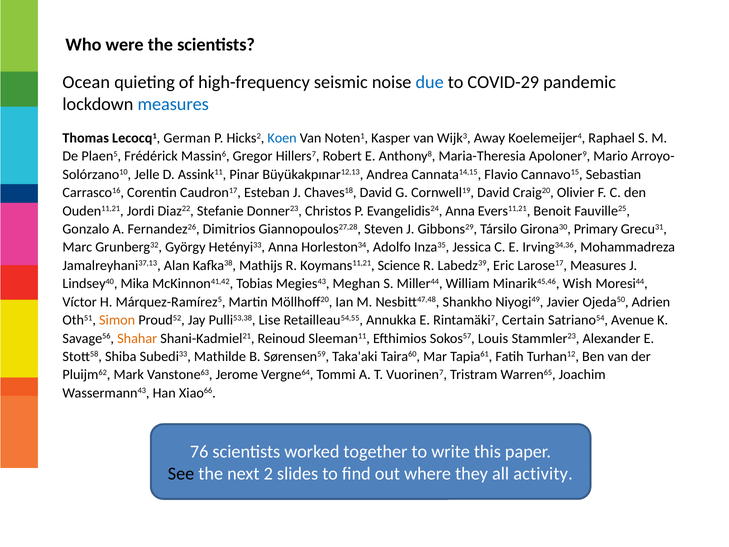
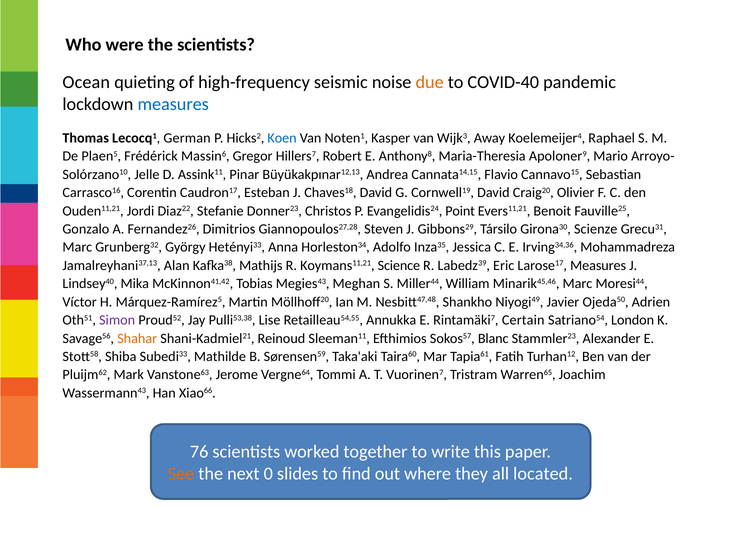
due colour: blue -> orange
COVID-29: COVID-29 -> COVID-40
Evangelidis24 Anna: Anna -> Point
Primary: Primary -> Scienze
Minarik45,46 Wish: Wish -> Marc
Simon colour: orange -> purple
Avenue: Avenue -> London
Louis: Louis -> Blanc
See colour: black -> orange
2: 2 -> 0
activity: activity -> located
